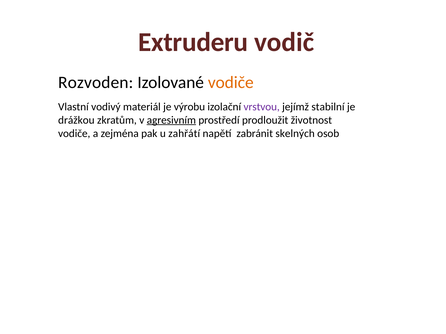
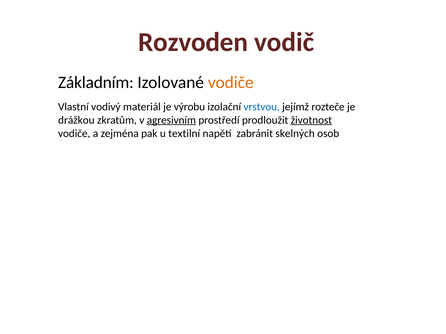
Extruderu: Extruderu -> Rozvoden
Rozvoden: Rozvoden -> Základním
vrstvou colour: purple -> blue
stabilní: stabilní -> rozteče
životnost underline: none -> present
zahřátí: zahřátí -> textilní
